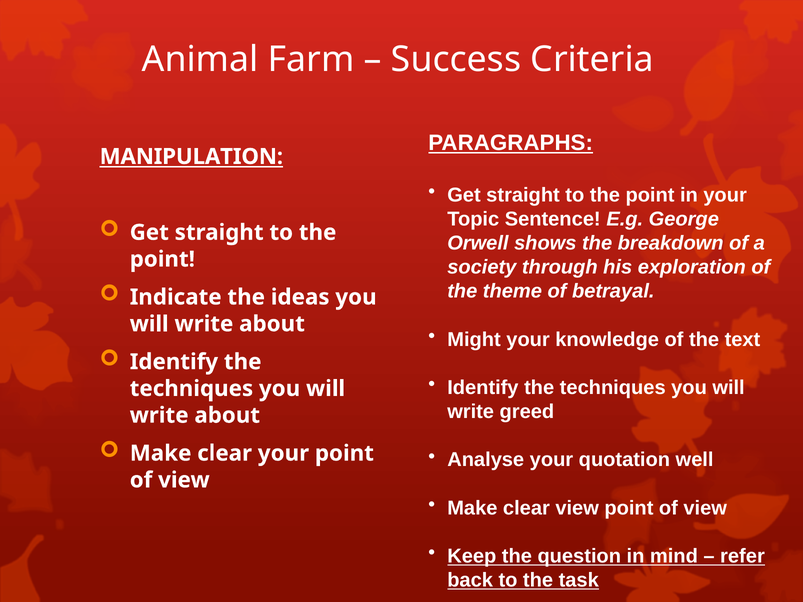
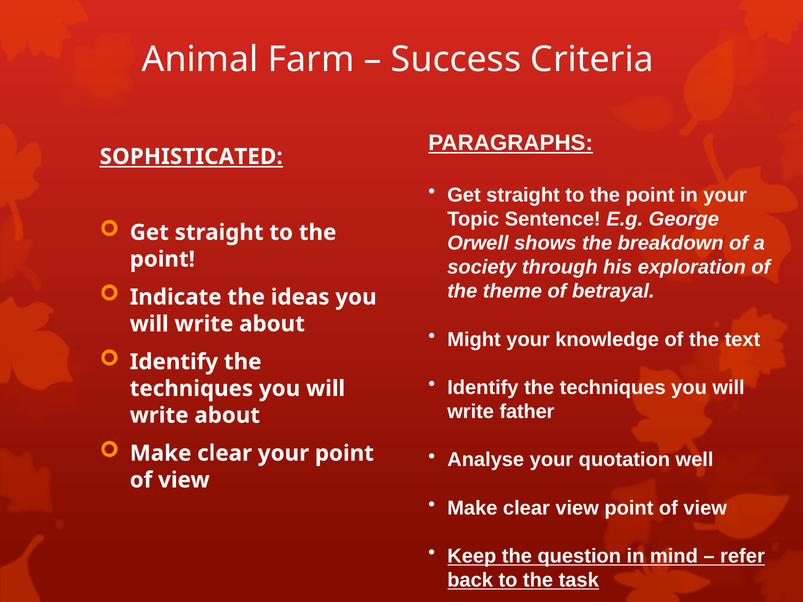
MANIPULATION: MANIPULATION -> SOPHISTICATED
greed: greed -> father
